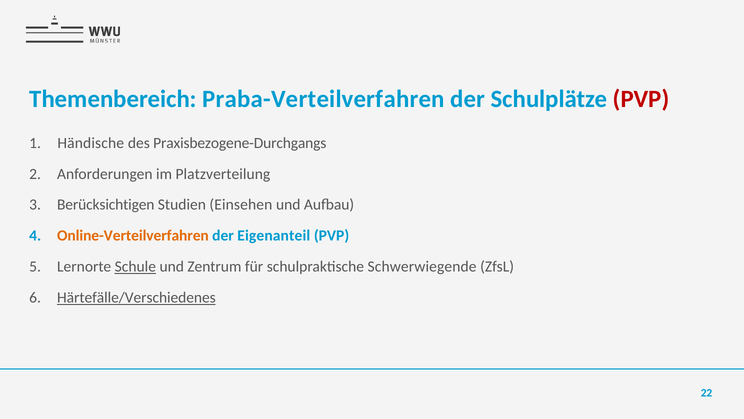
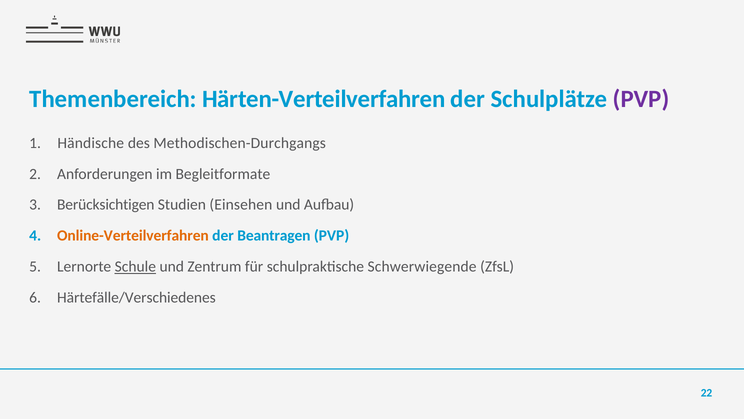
Praba-Verteilverfahren: Praba-Verteilverfahren -> Härten-Verteilverfahren
PVP at (641, 99) colour: red -> purple
Praxisbezogene-Durchgangs: Praxisbezogene-Durchgangs -> Methodischen-Durchgangs
Platzverteilung: Platzverteilung -> Begleitformate
Eigenanteil: Eigenanteil -> Beantragen
Härtefälle/Verschiedenes underline: present -> none
